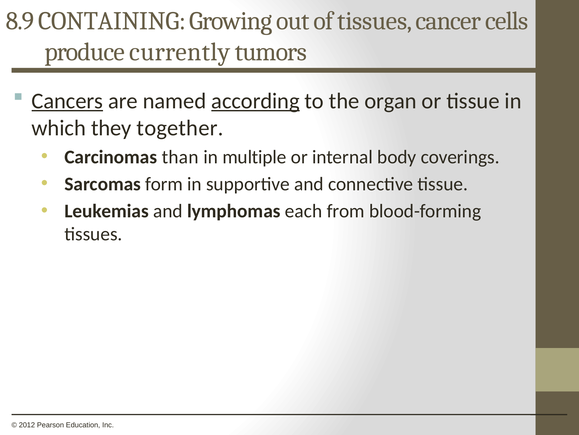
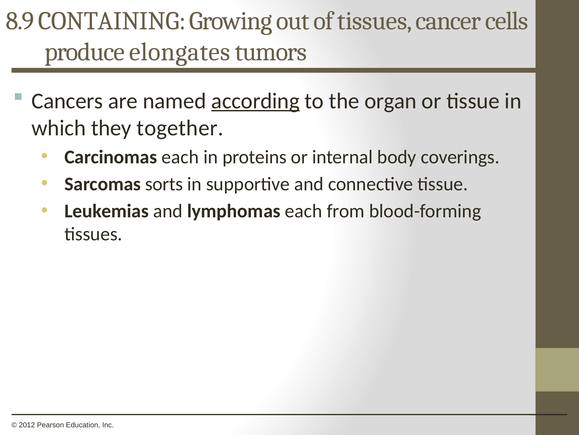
currently: currently -> elongates
Cancers underline: present -> none
Carcinomas than: than -> each
multiple: multiple -> proteins
form: form -> sorts
